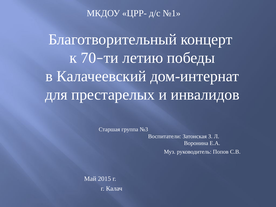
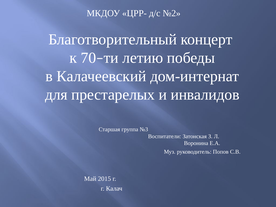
№1: №1 -> №2
